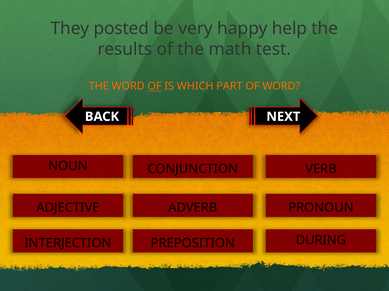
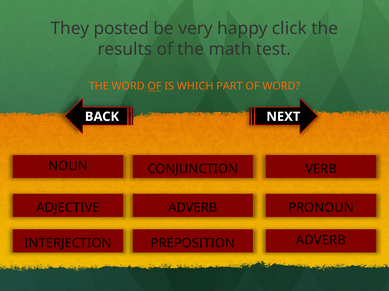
help: help -> click
DURING at (321, 241): DURING -> ADVERB
